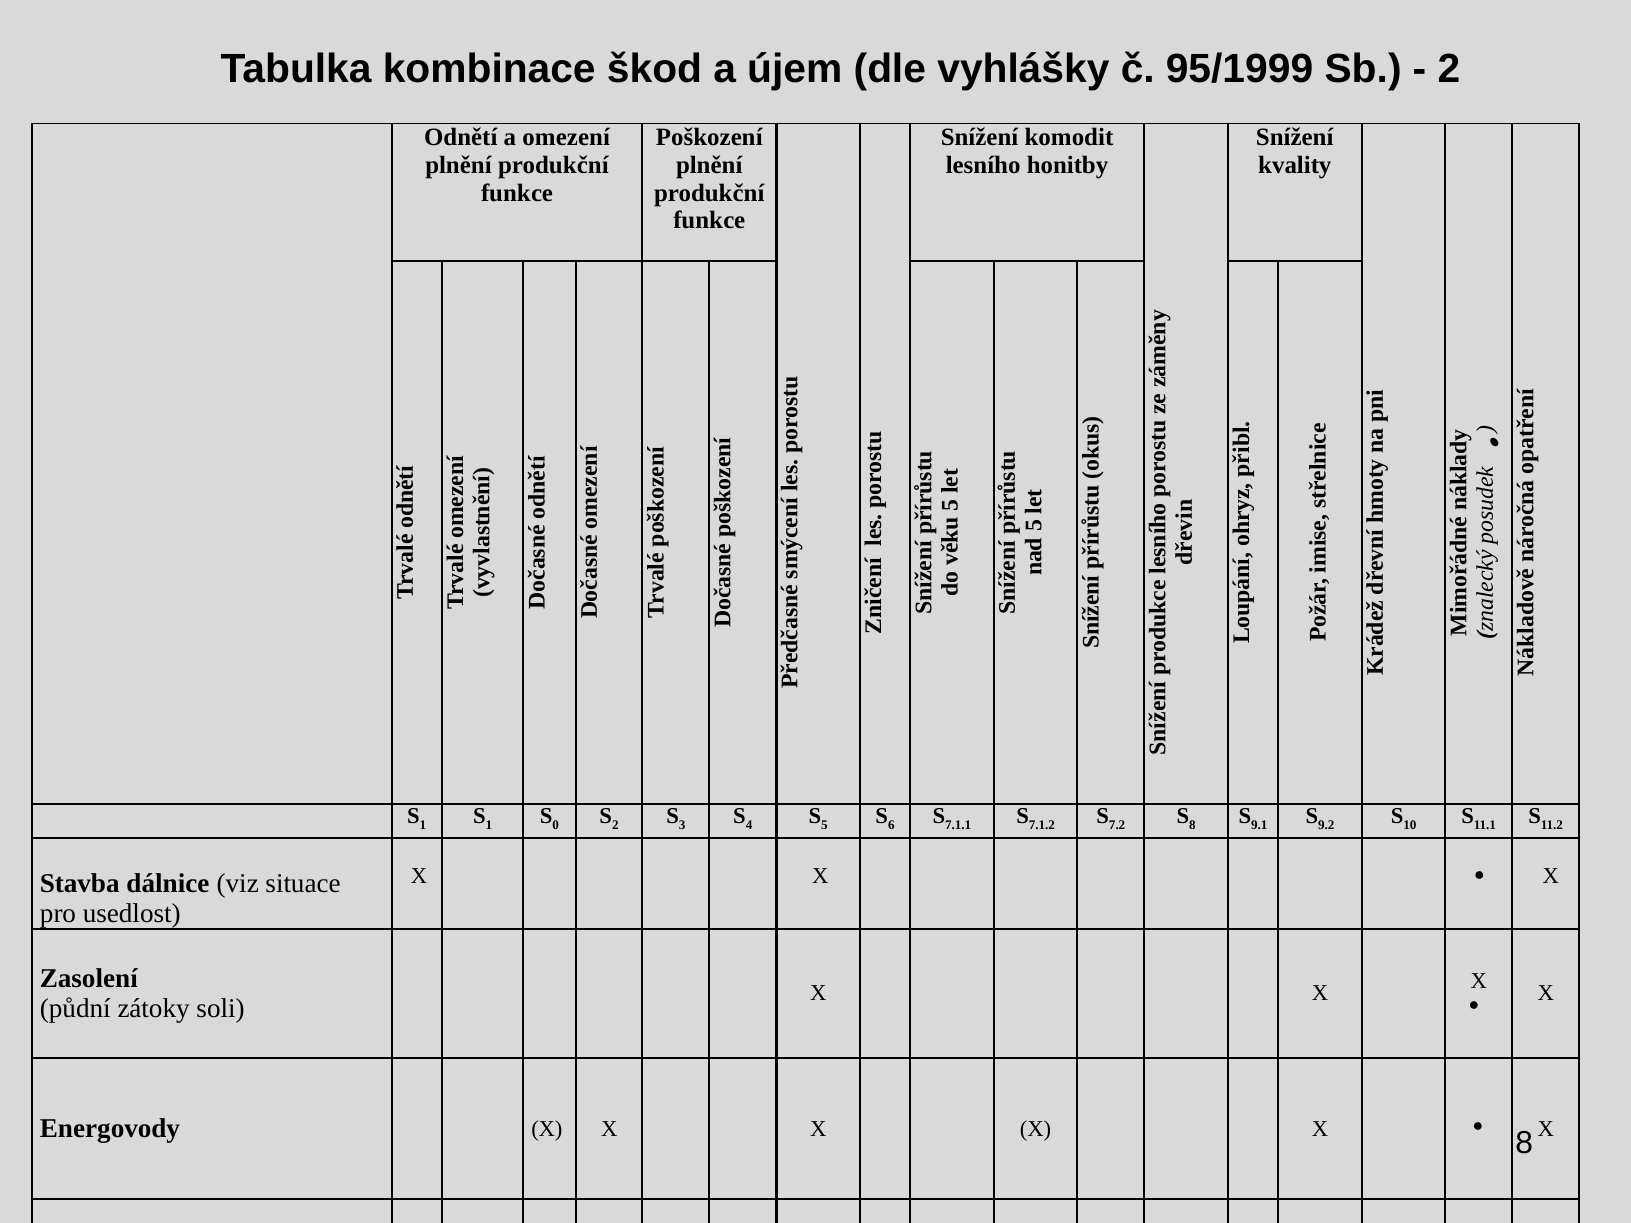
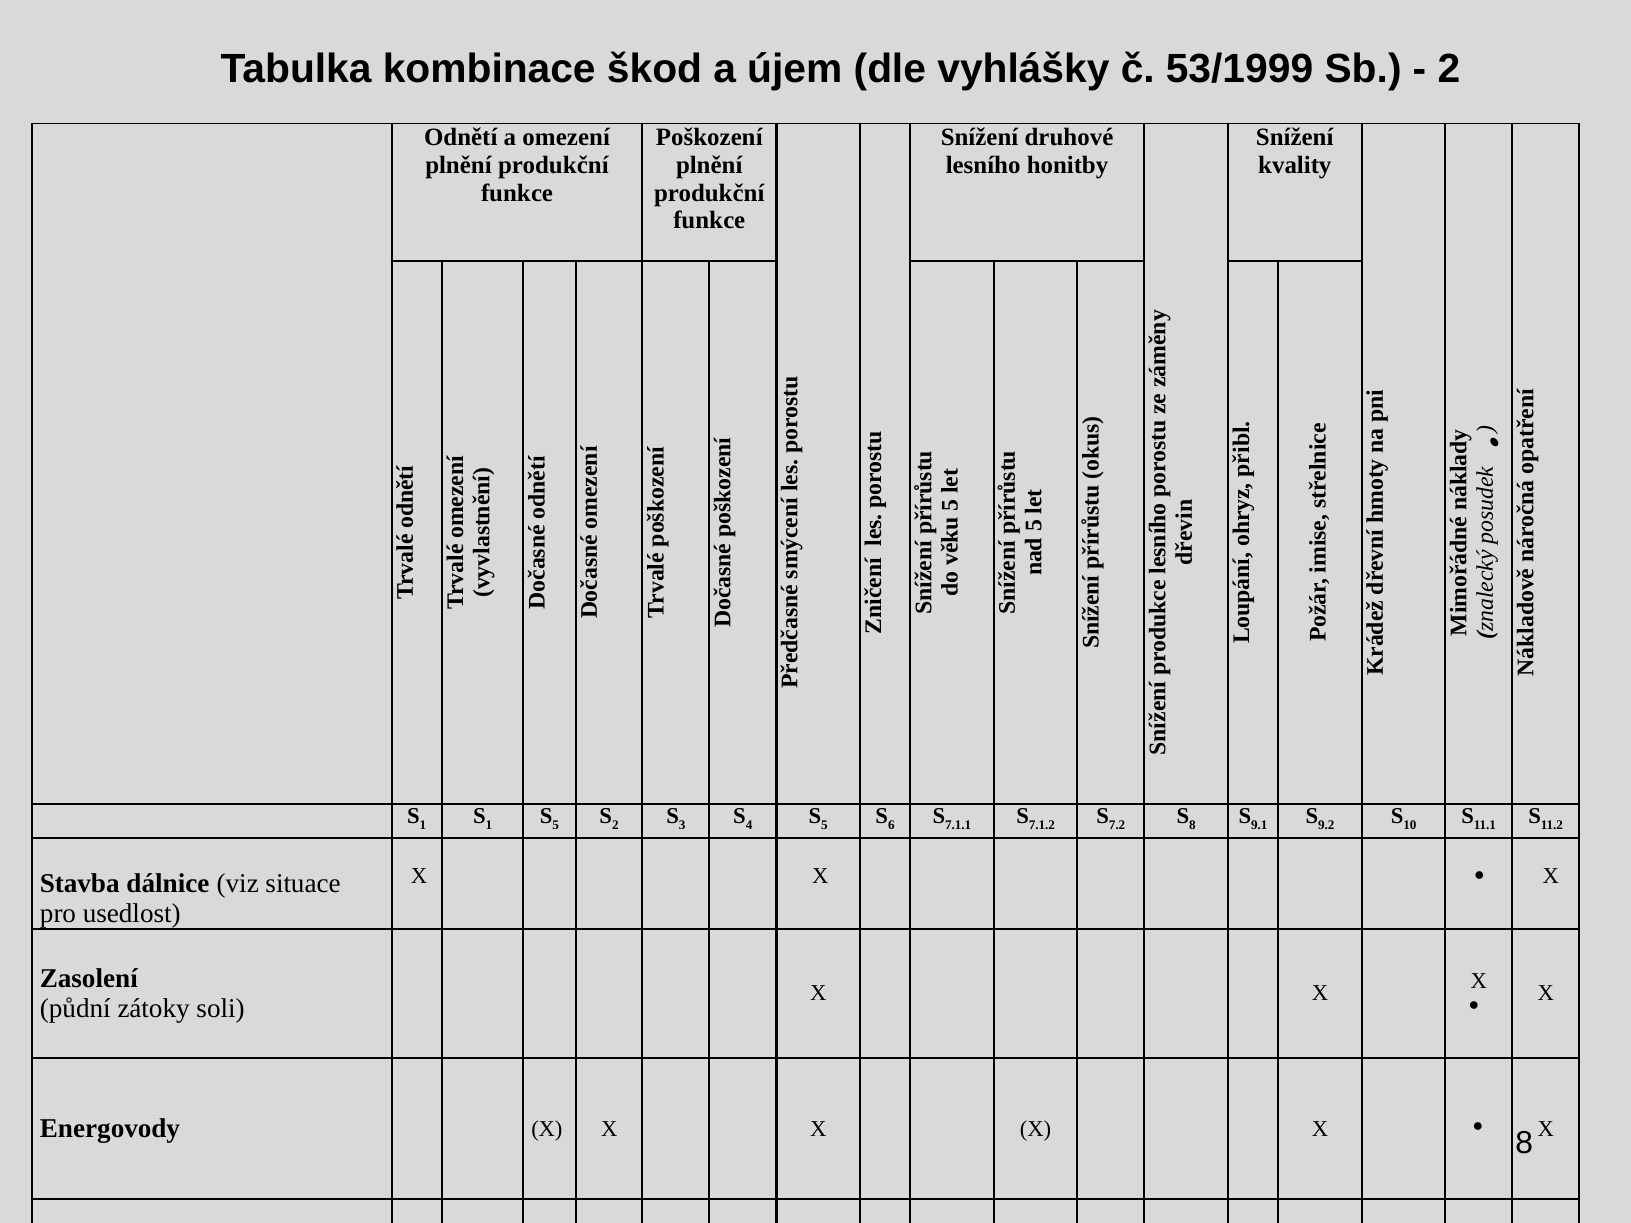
95/1999: 95/1999 -> 53/1999
komodit: komodit -> druhové
0 at (556, 825): 0 -> 5
